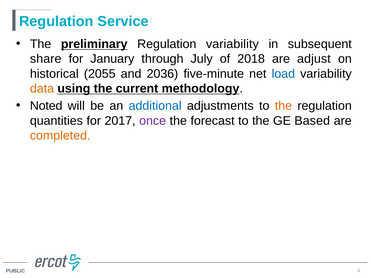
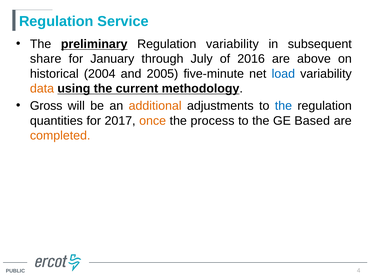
2018: 2018 -> 2016
adjust: adjust -> above
2055: 2055 -> 2004
2036: 2036 -> 2005
Noted: Noted -> Gross
additional colour: blue -> orange
the at (283, 106) colour: orange -> blue
once colour: purple -> orange
forecast: forecast -> process
